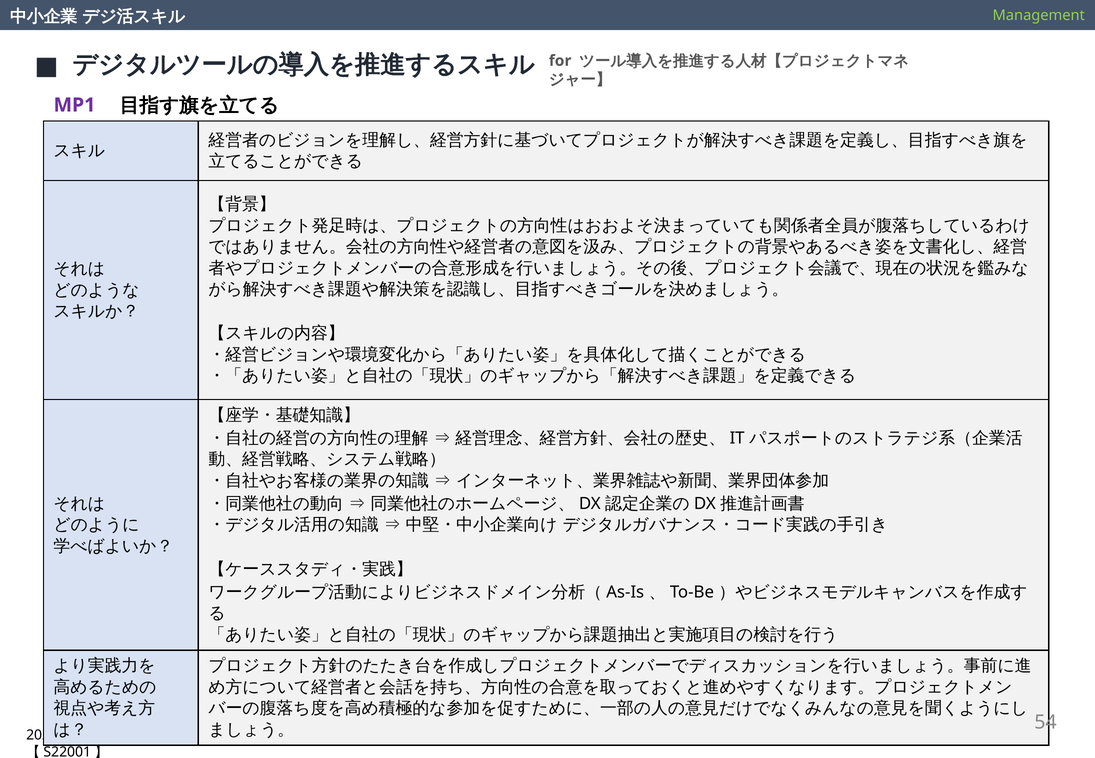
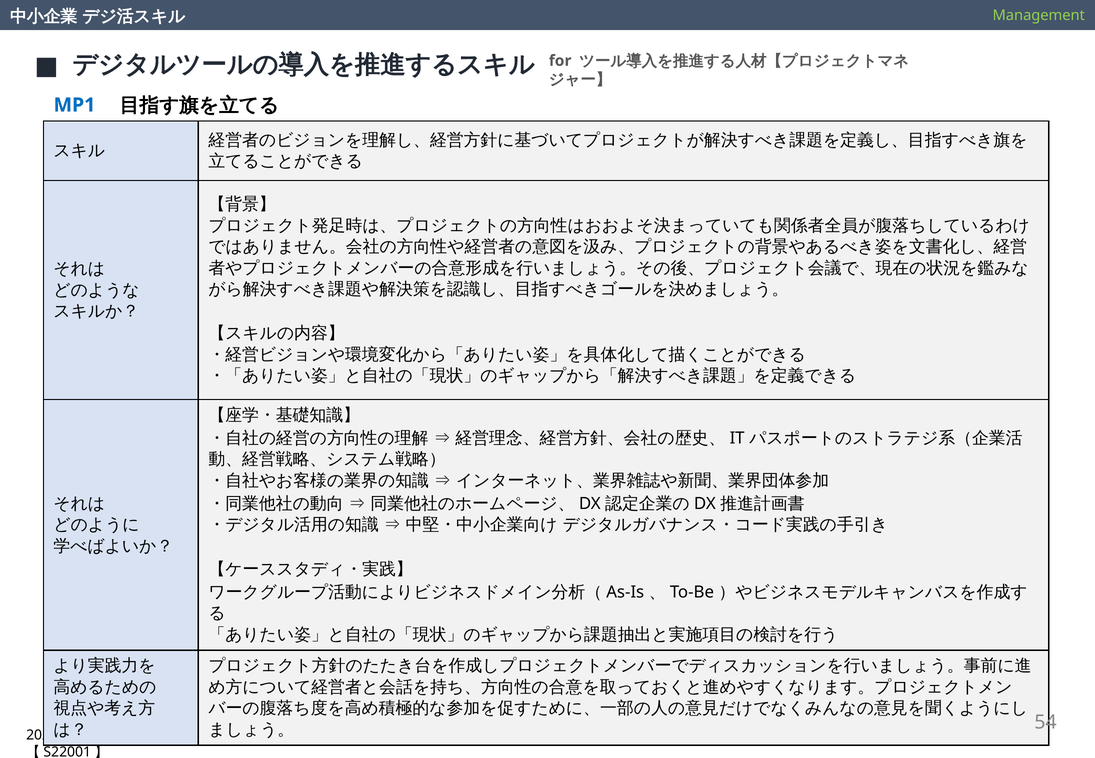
MP1 colour: purple -> blue
